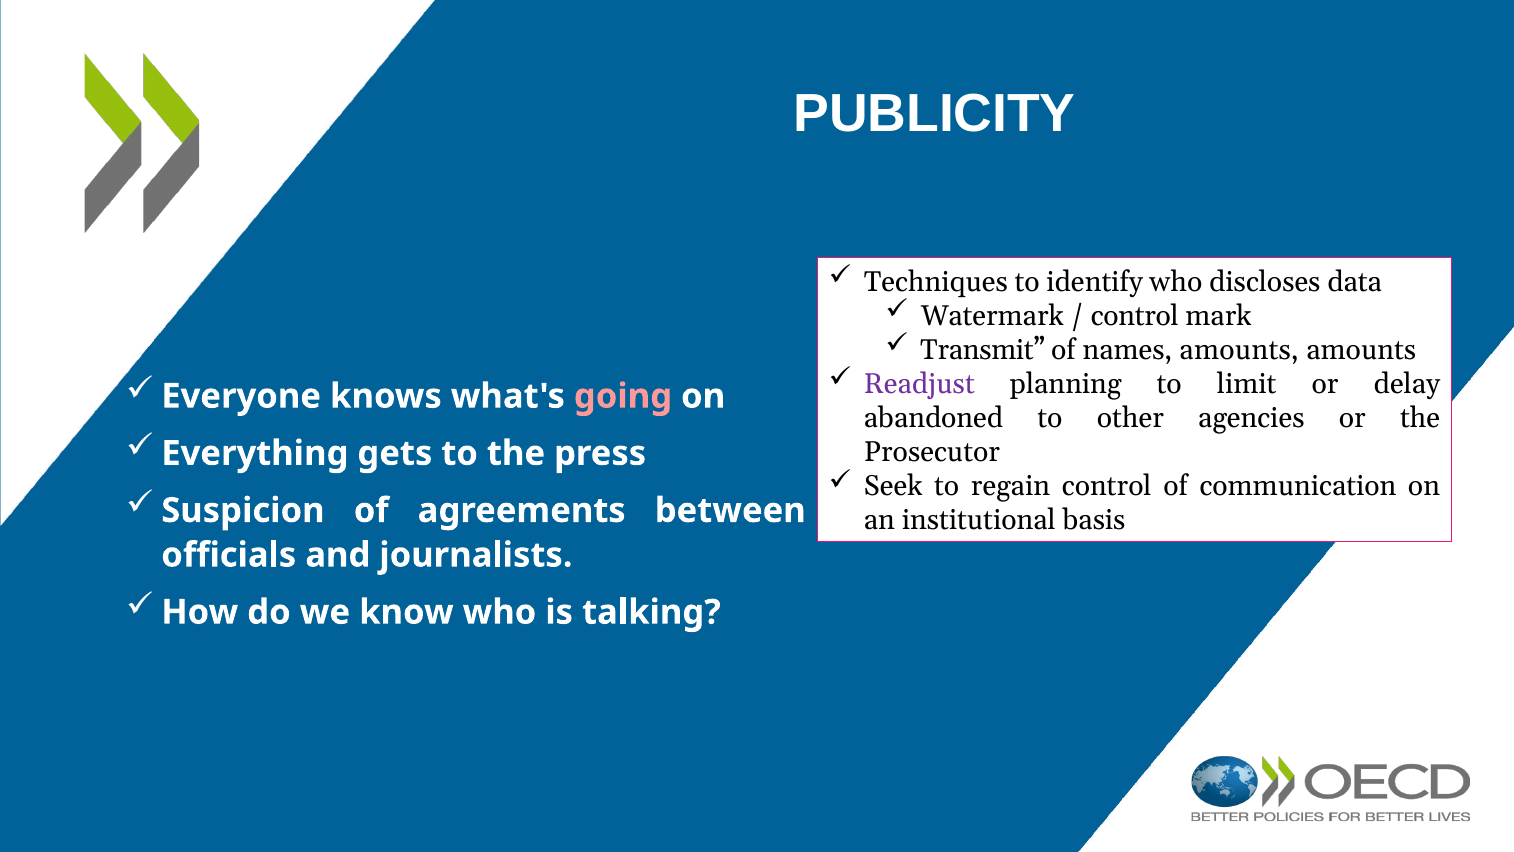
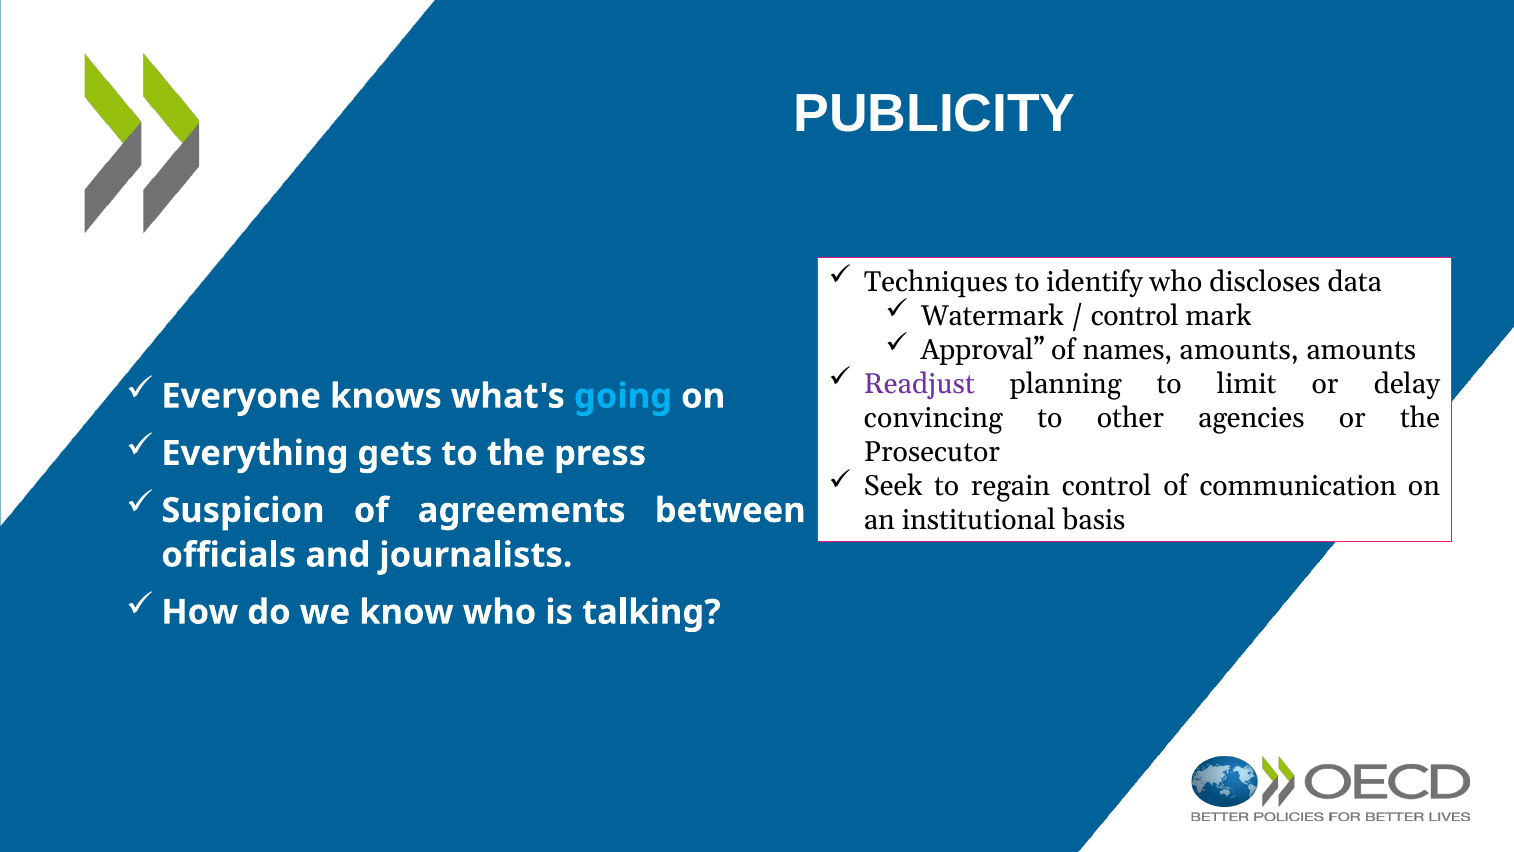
Transmit: Transmit -> Approval
going colour: pink -> light blue
abandoned: abandoned -> convincing
